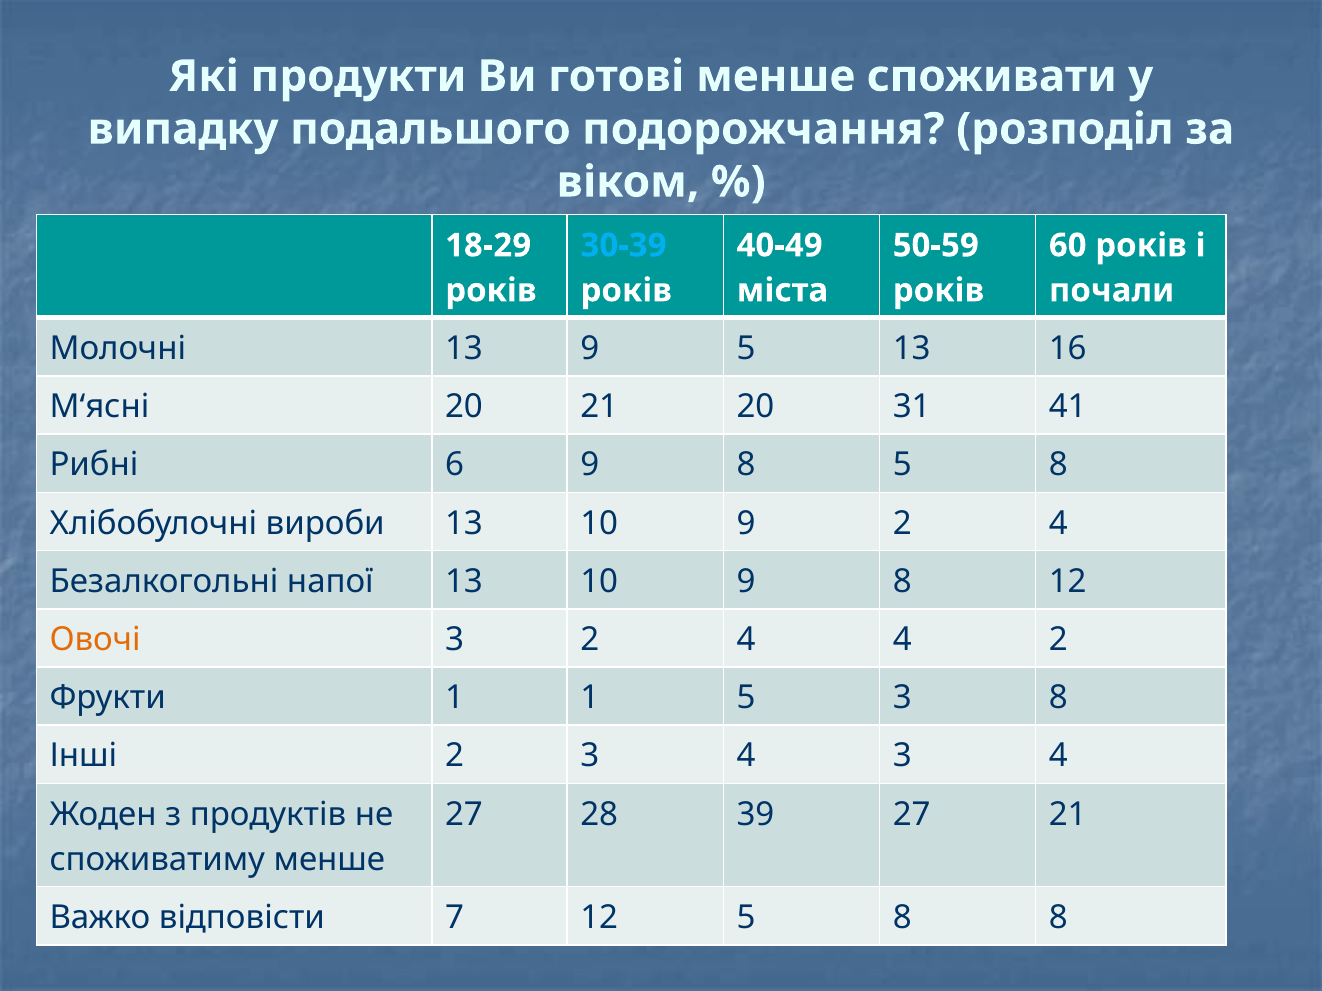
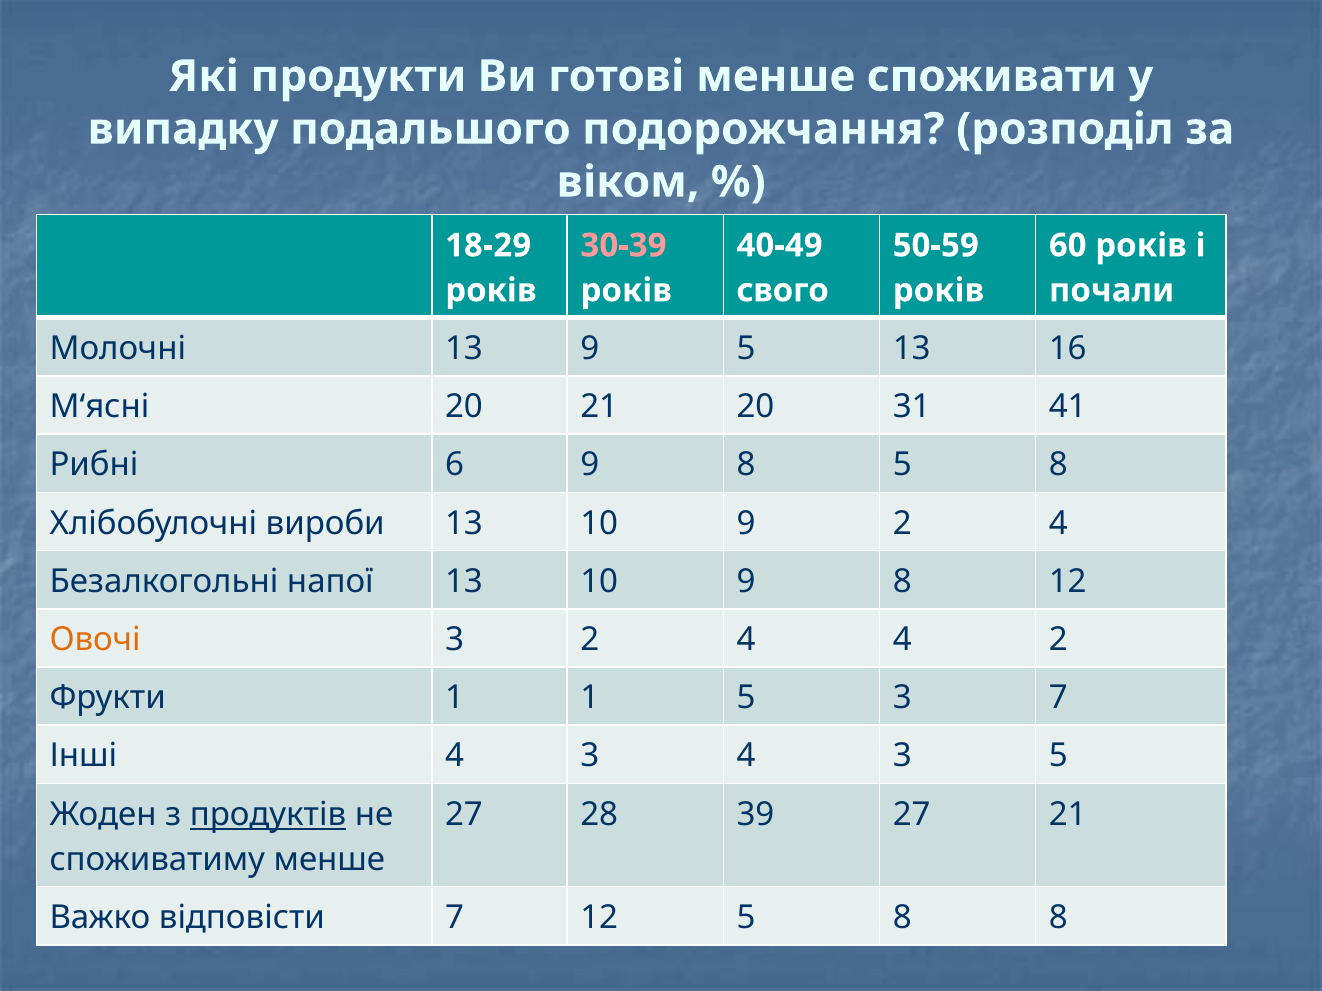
30-39 colour: light blue -> pink
міста: міста -> свого
3 8: 8 -> 7
Інші 2: 2 -> 4
4 3 4: 4 -> 5
продуктів underline: none -> present
